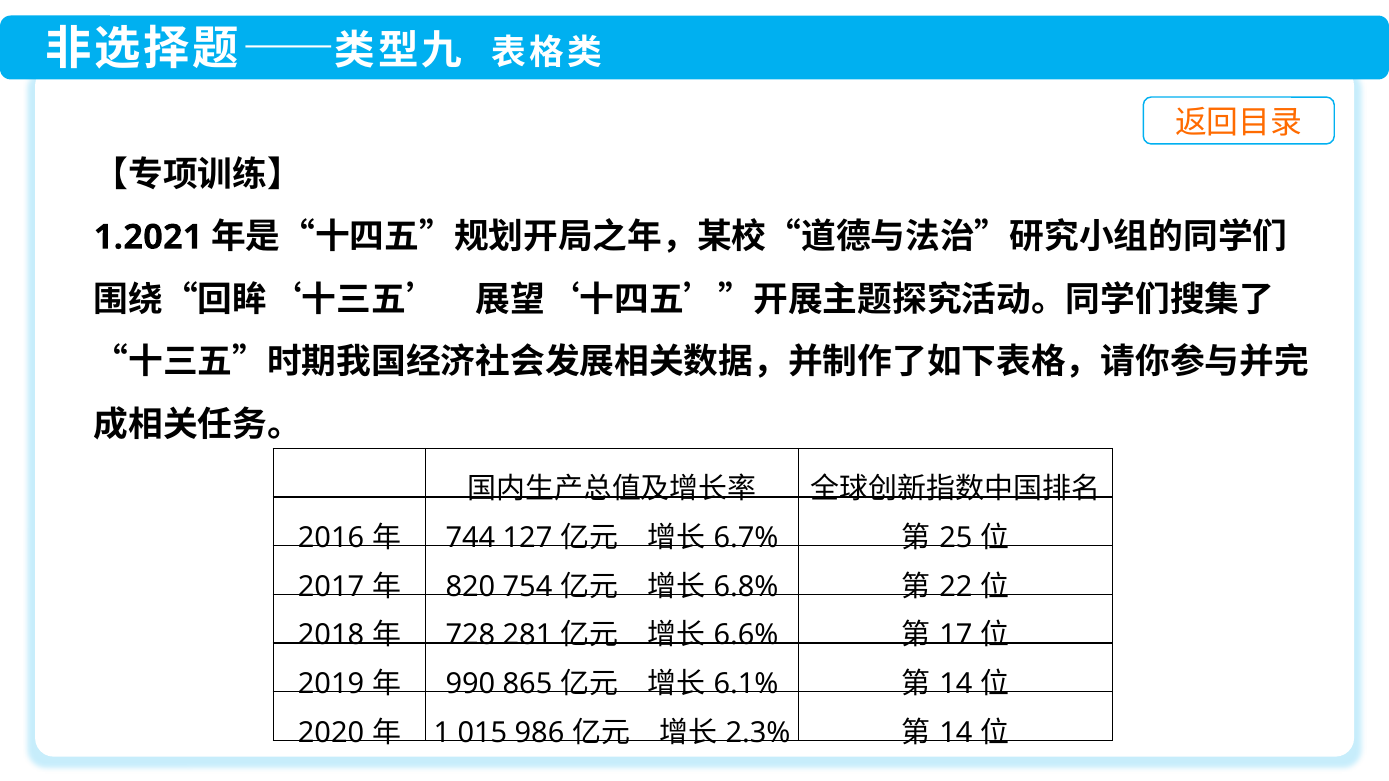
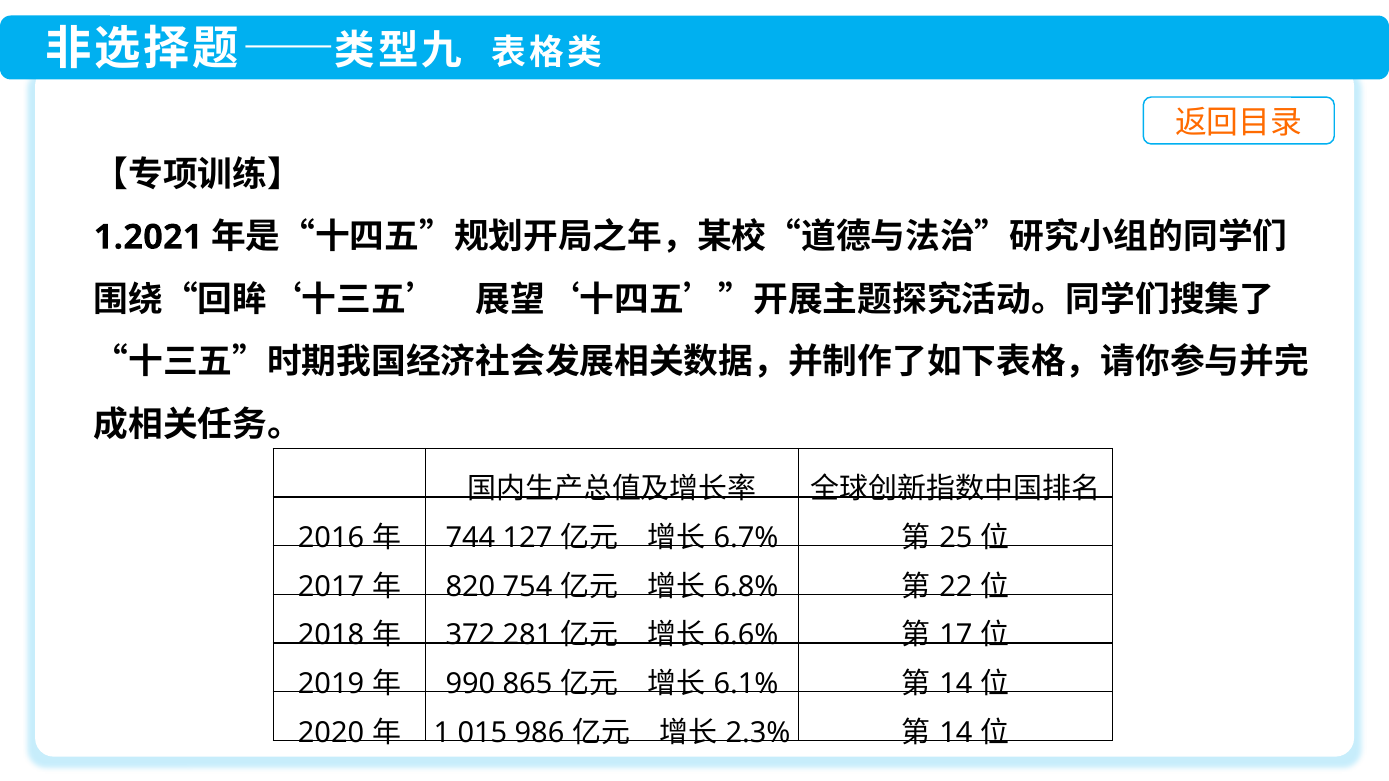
728: 728 -> 372
